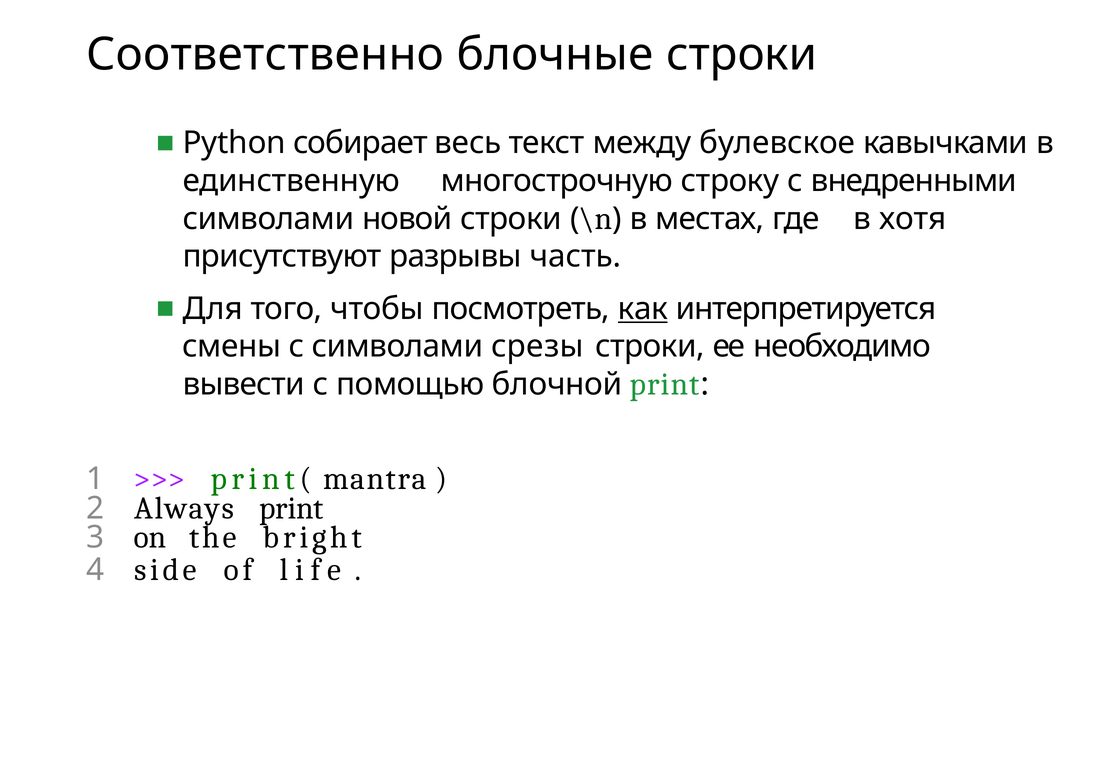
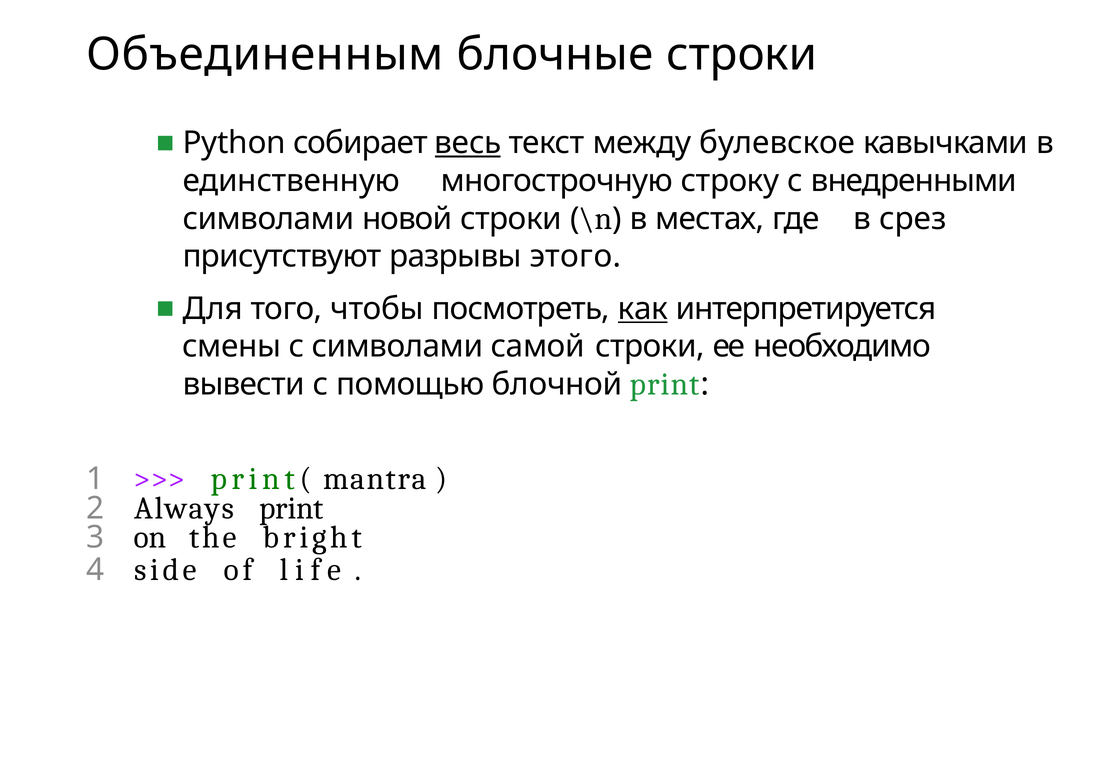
Соответственно: Соответственно -> Объединенным
весь underline: none -> present
хотя: хотя -> срез
часть: часть -> этого
срезы: срезы -> самой
